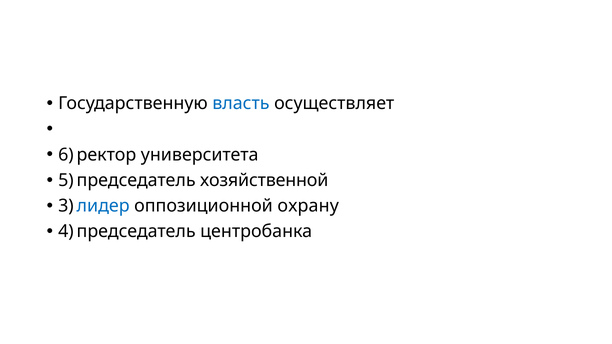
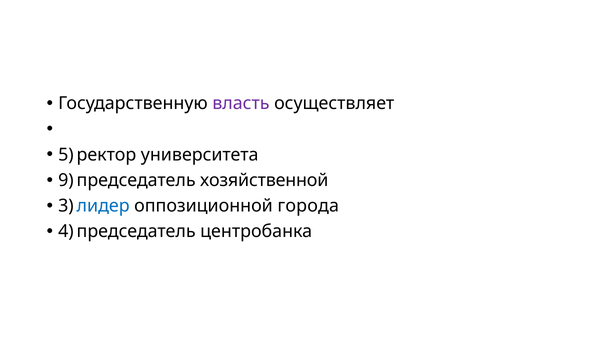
власть colour: blue -> purple
6: 6 -> 5
5: 5 -> 9
охрану: охрану -> города
